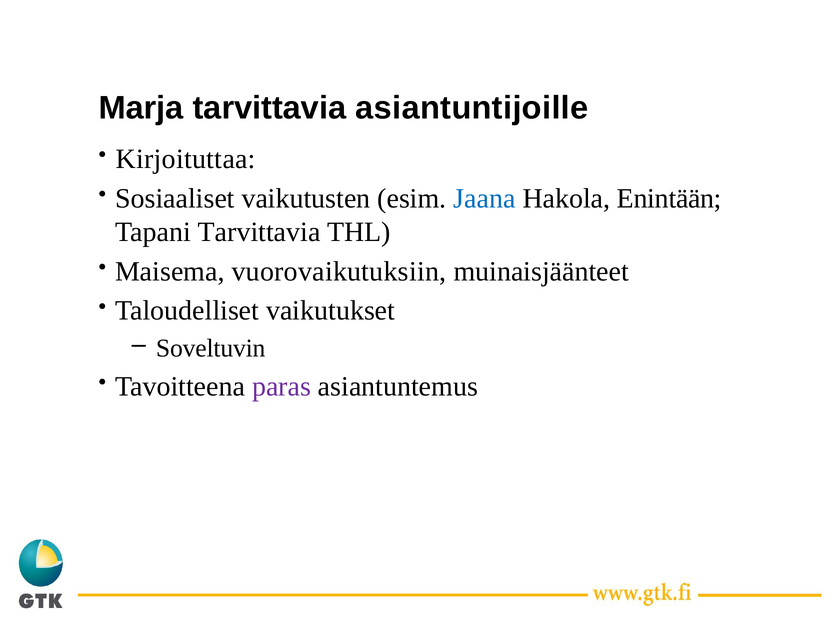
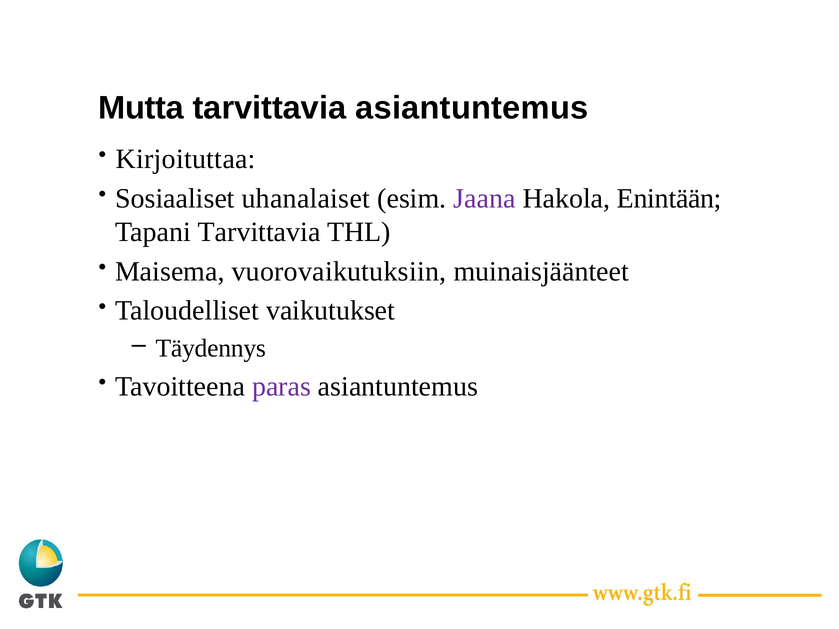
Marja: Marja -> Mutta
tarvittavia asiantuntijoille: asiantuntijoille -> asiantuntemus
vaikutusten: vaikutusten -> uhanalaiset
Jaana colour: blue -> purple
Soveltuvin: Soveltuvin -> Täydennys
